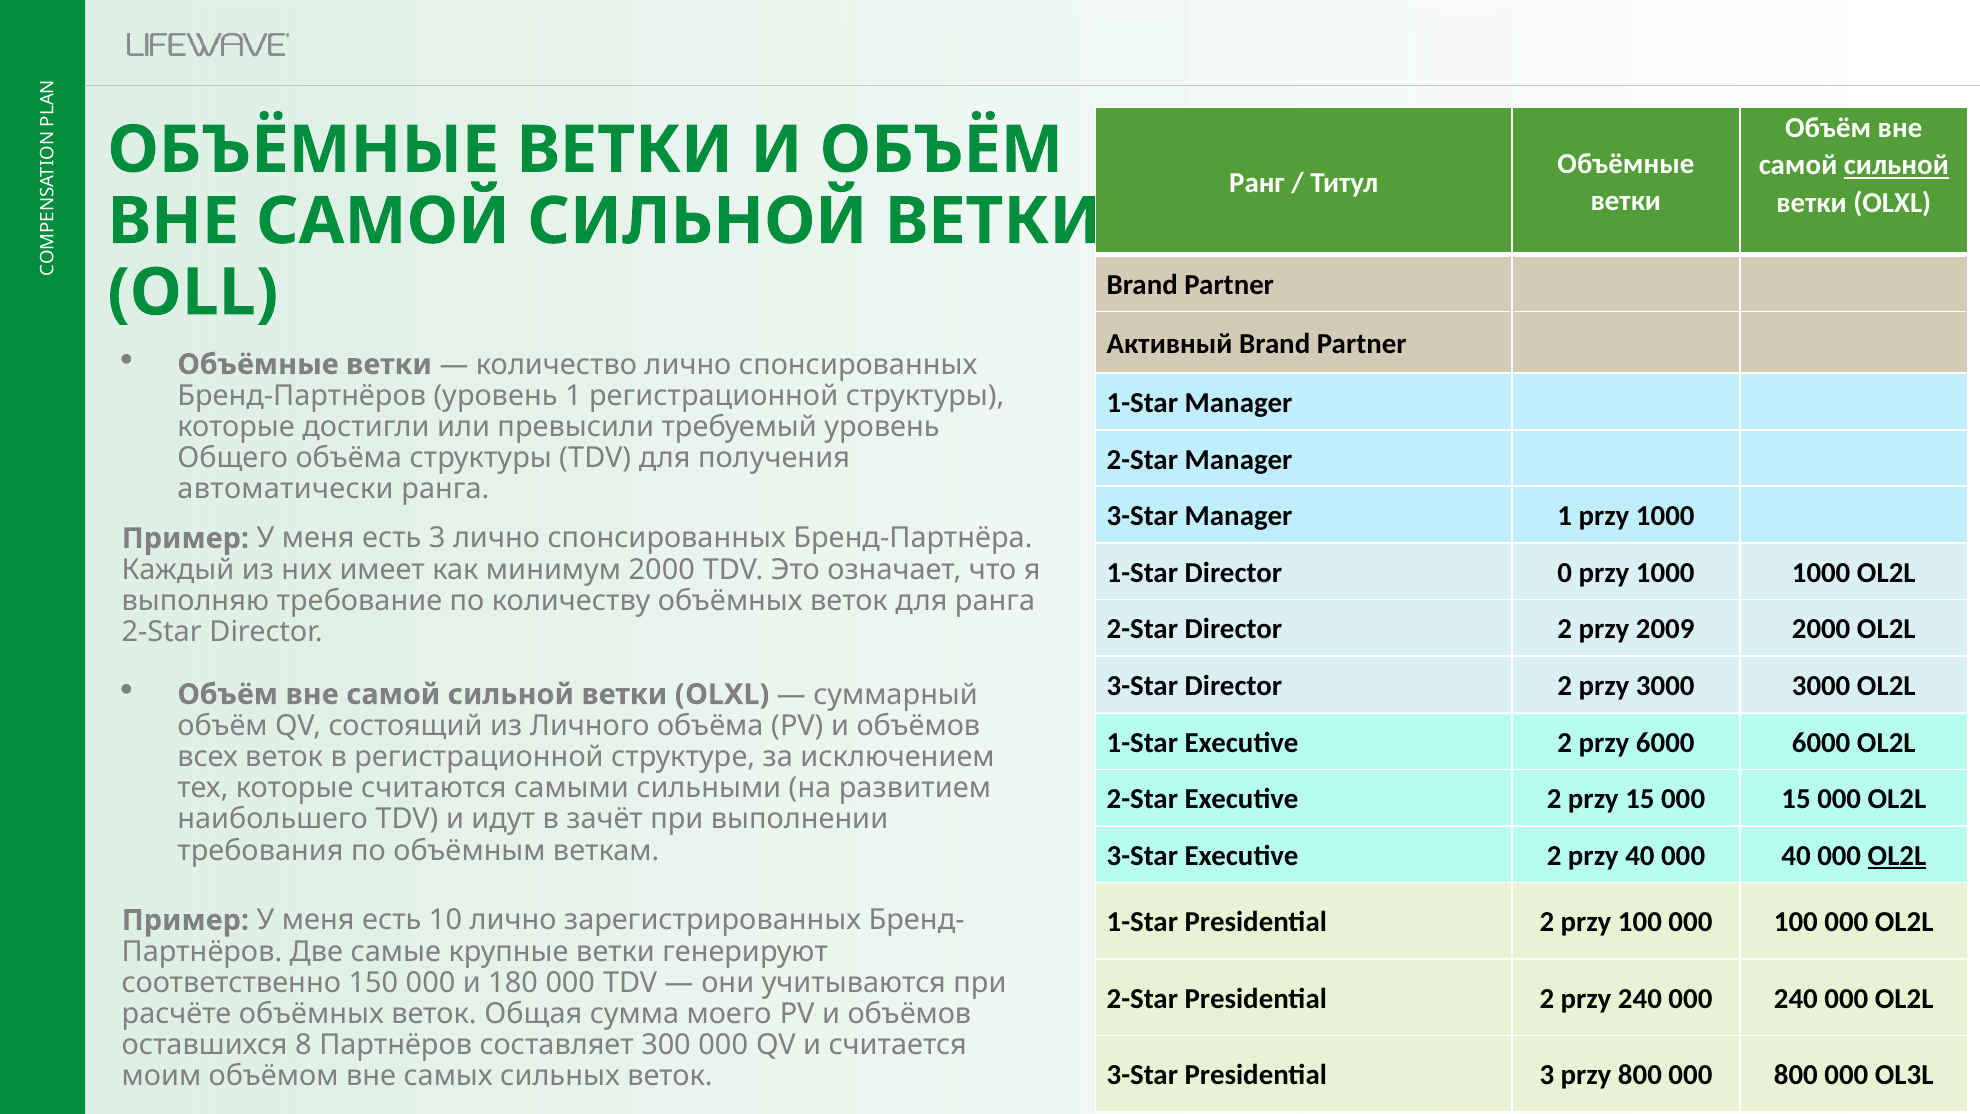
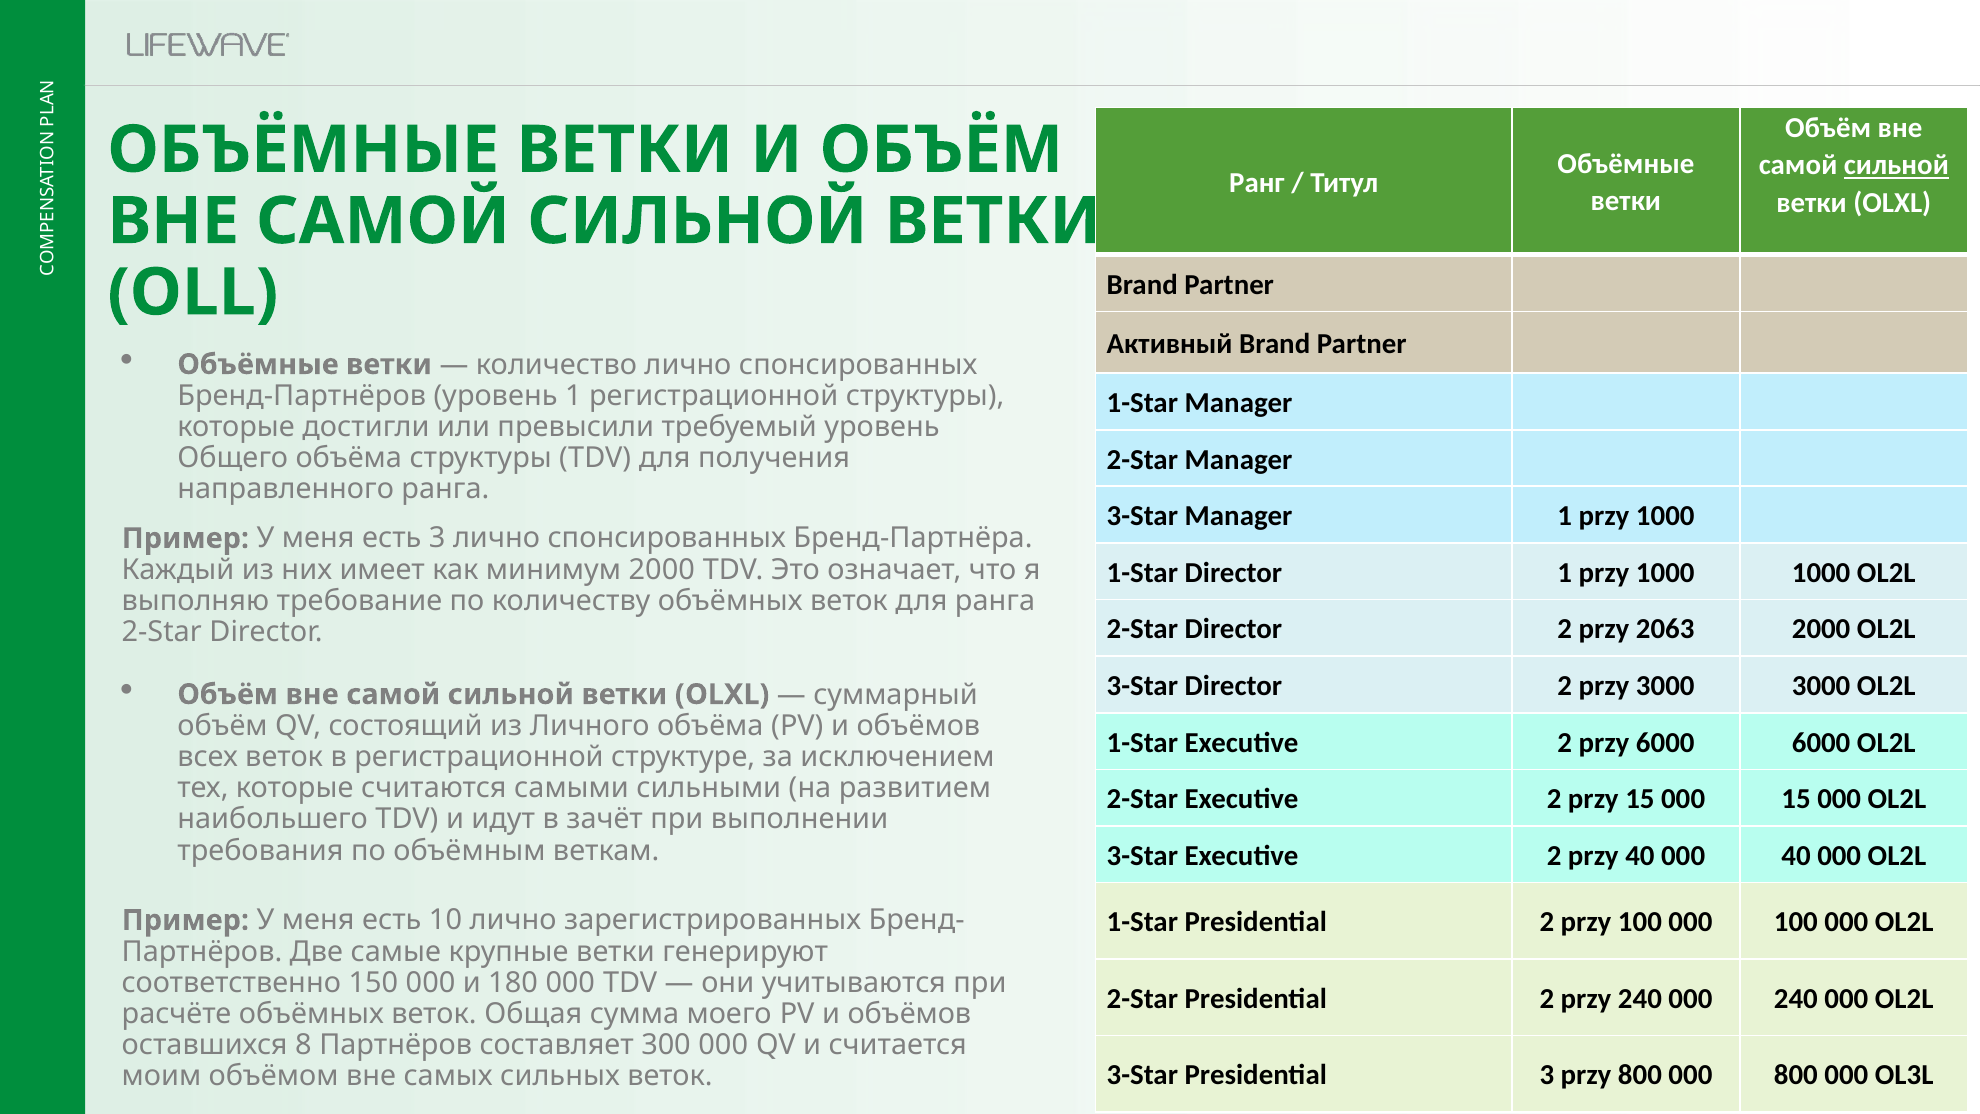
автоматически: автоматически -> направленного
Director 0: 0 -> 1
2009: 2009 -> 2063
OL2L at (1897, 856) underline: present -> none
